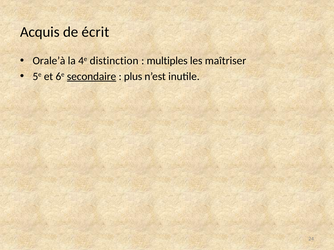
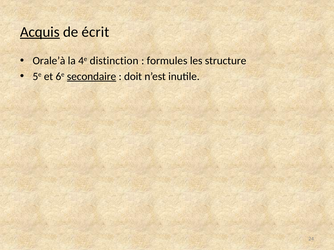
Acquis underline: none -> present
multiples: multiples -> formules
maîtriser: maîtriser -> structure
plus: plus -> doit
